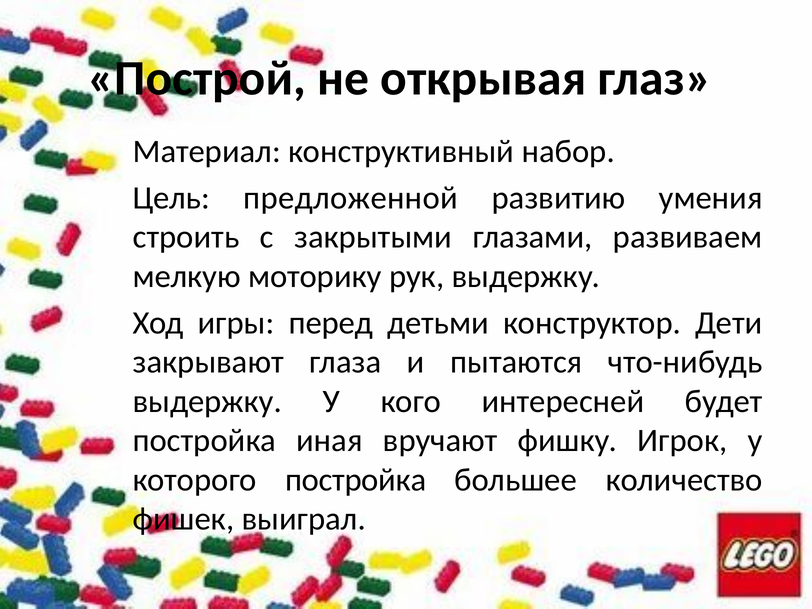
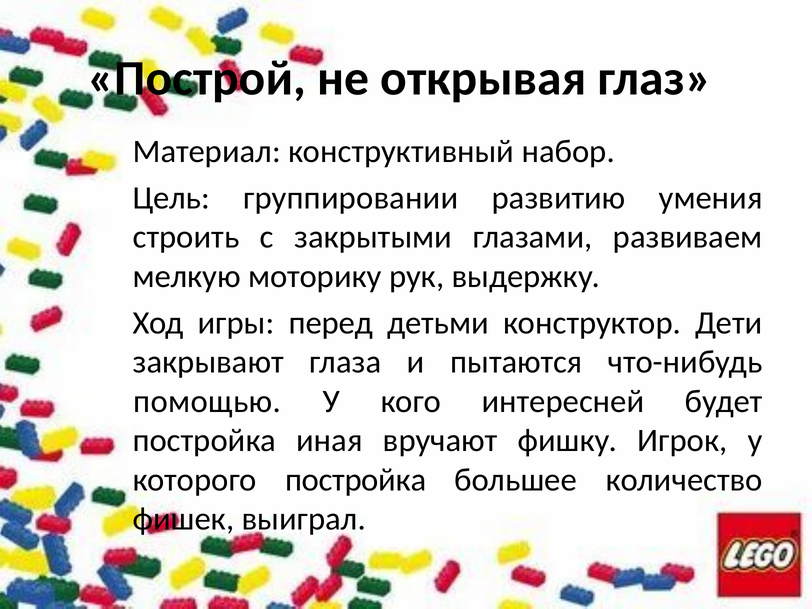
предложенной: предложенной -> группировании
выдержку at (207, 401): выдержку -> помощью
